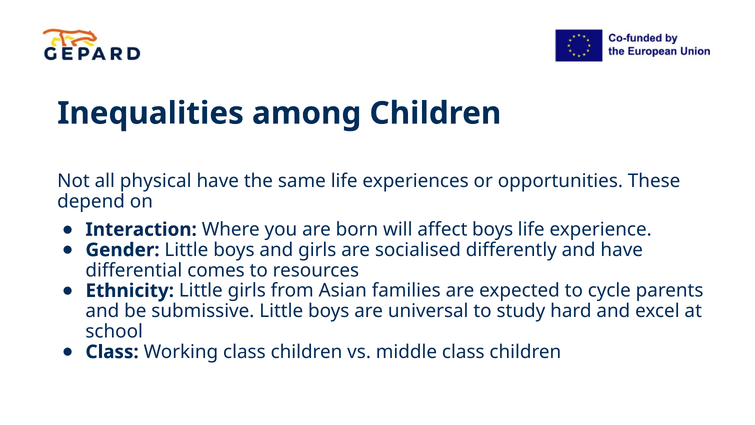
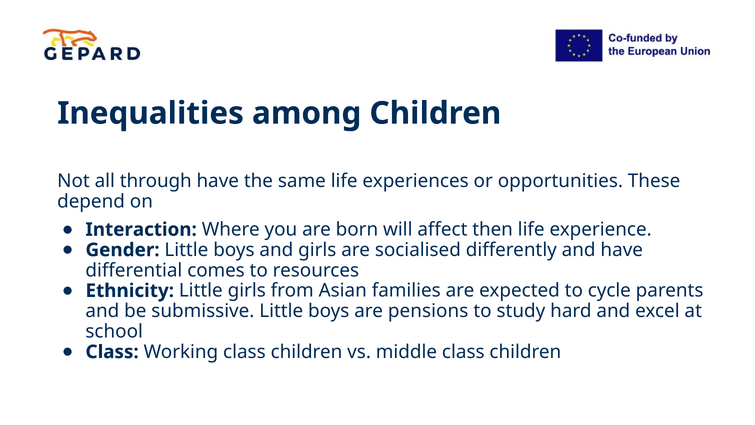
physical: physical -> through
affect boys: boys -> then
universal: universal -> pensions
